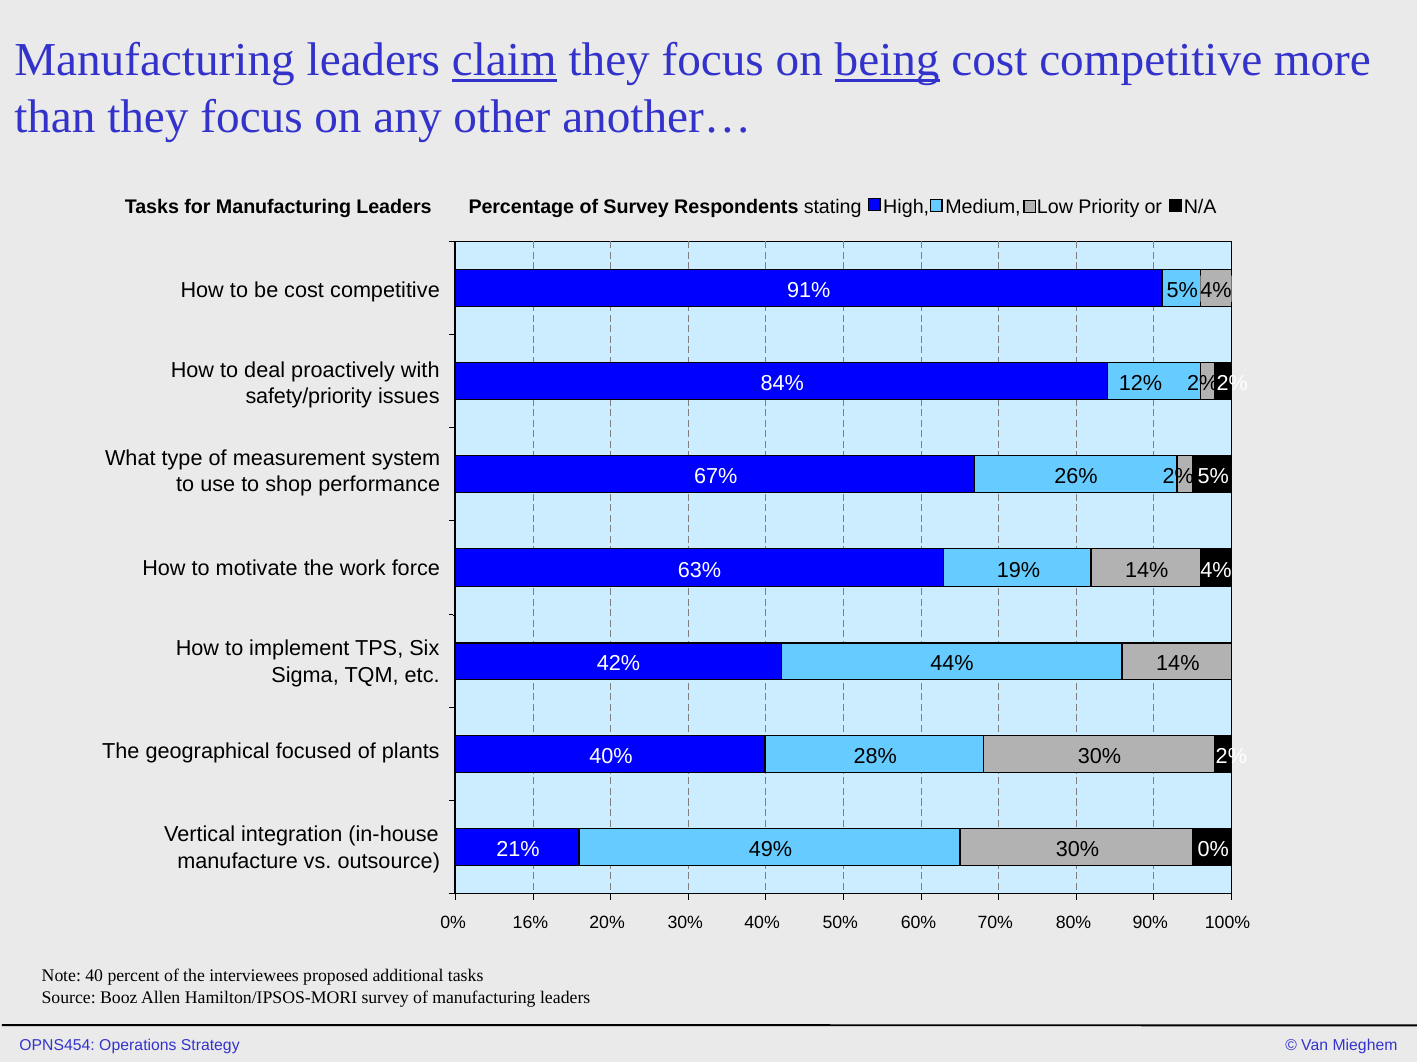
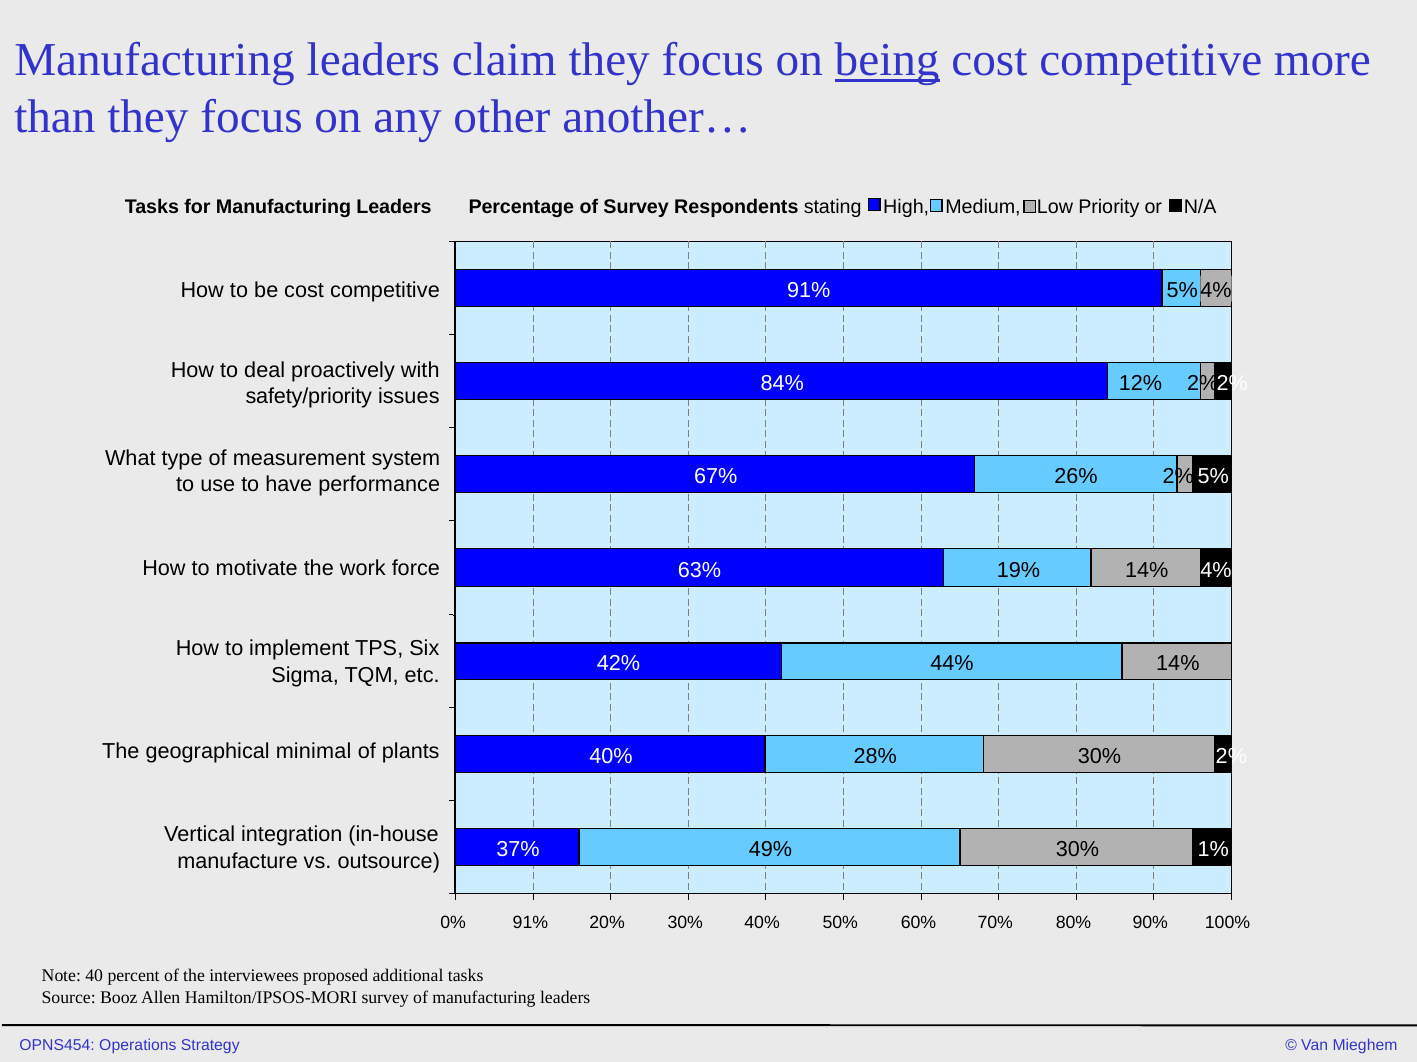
claim underline: present -> none
shop: shop -> have
focused: focused -> minimal
21%: 21% -> 37%
0% at (1213, 850): 0% -> 1%
0% 16%: 16% -> 91%
